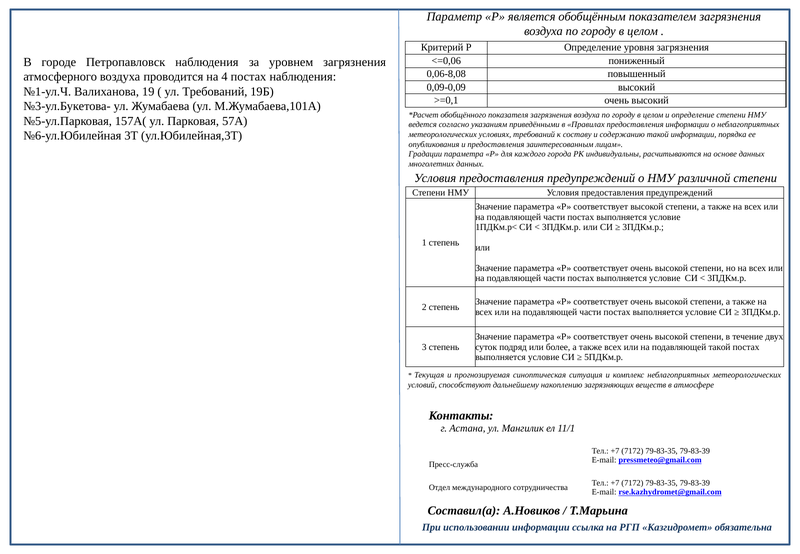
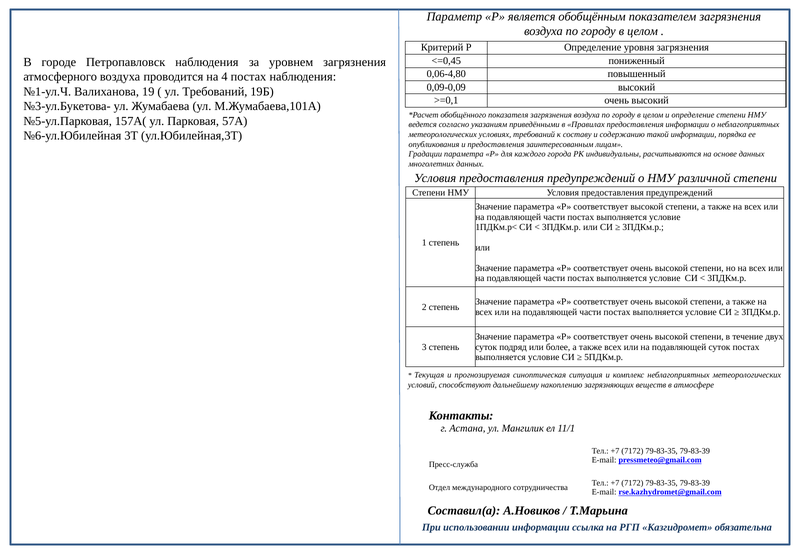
<=0,06: <=0,06 -> <=0,45
0,06-8,08: 0,06-8,08 -> 0,06-4,80
подавляющей такой: такой -> суток
